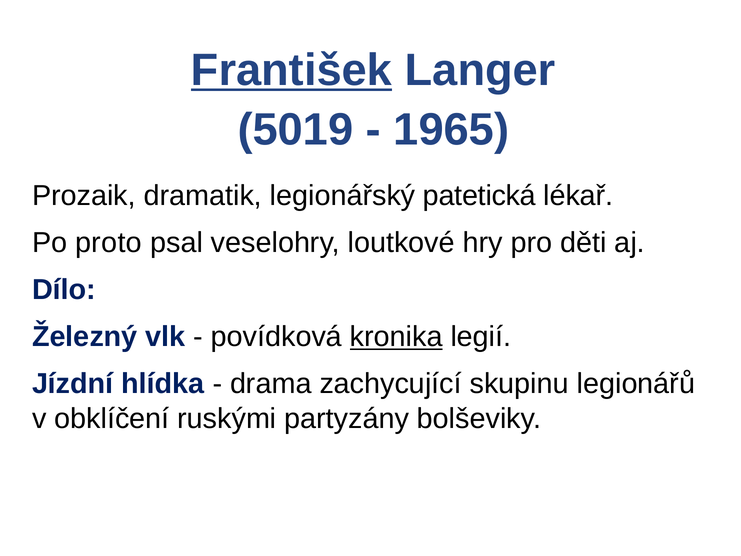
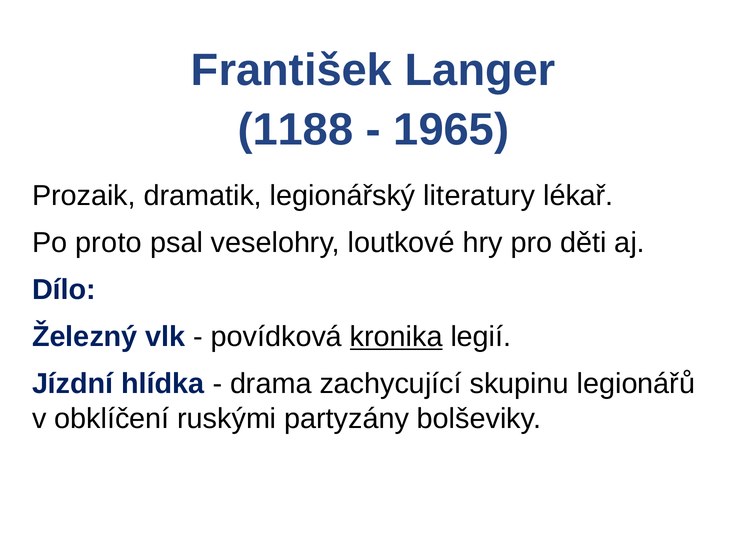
František underline: present -> none
5019: 5019 -> 1188
patetická: patetická -> literatury
